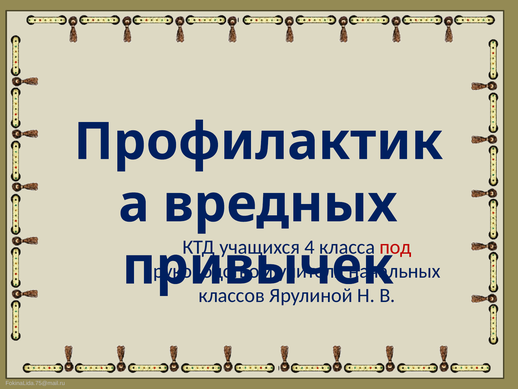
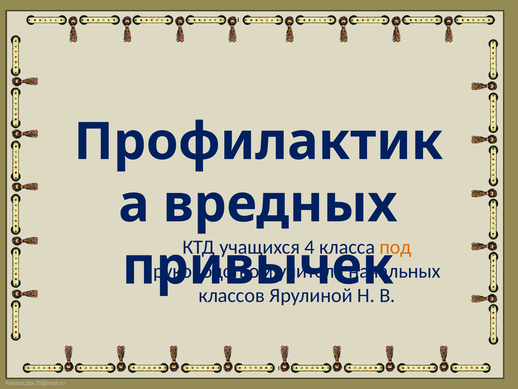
под colour: red -> orange
